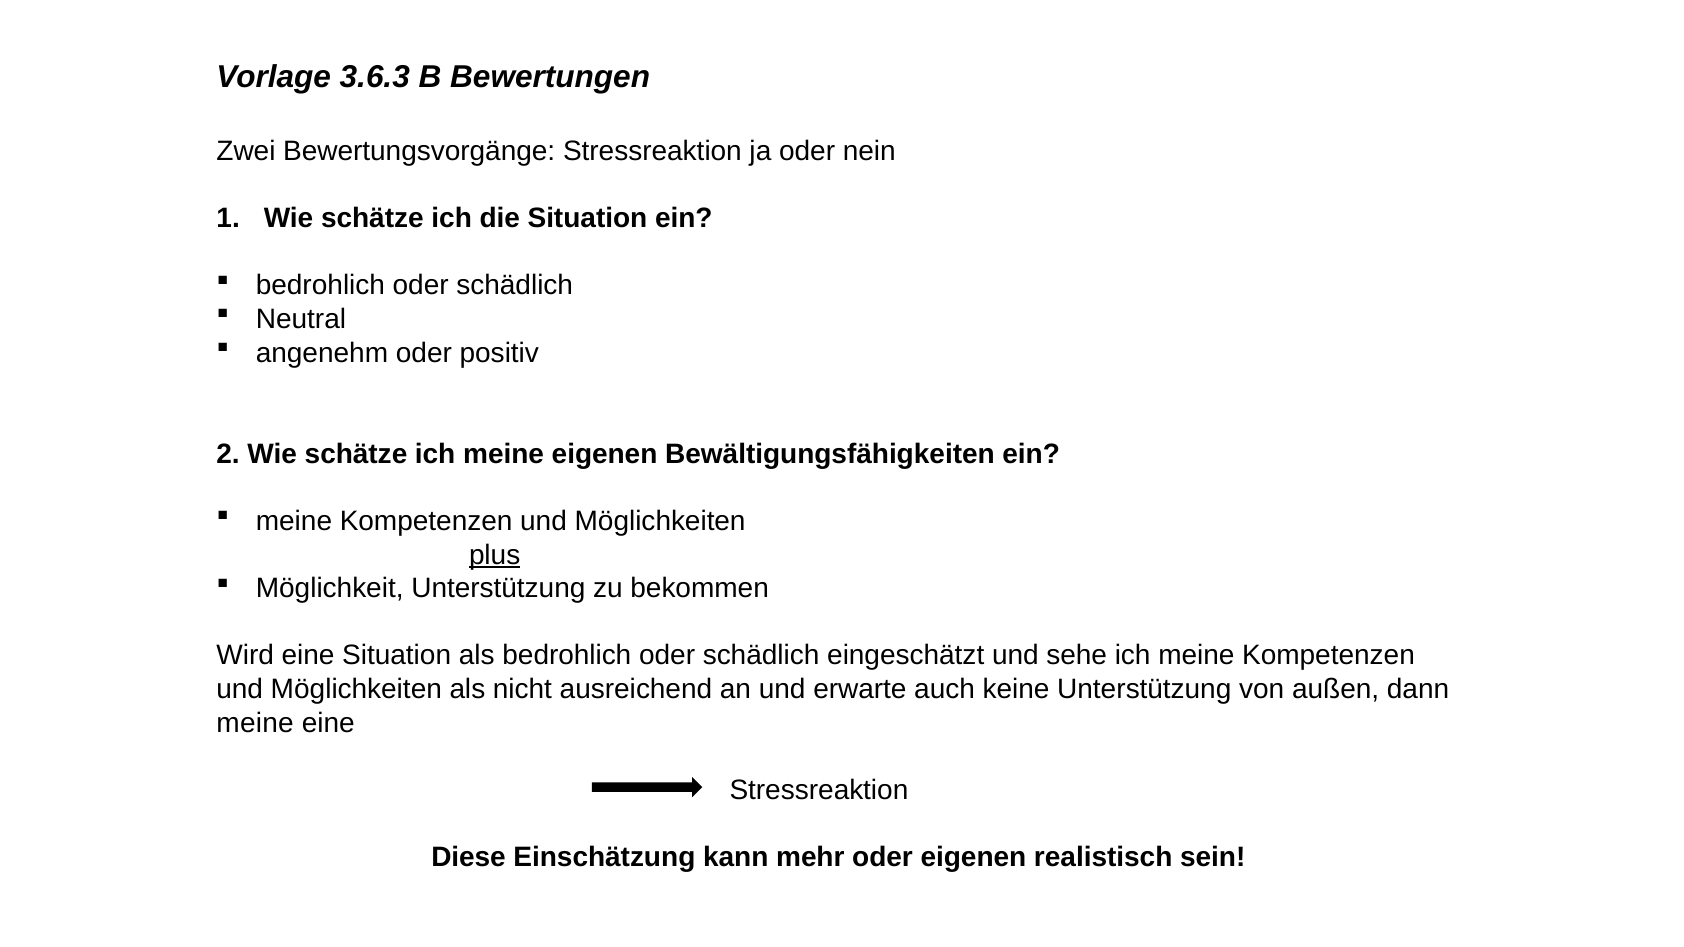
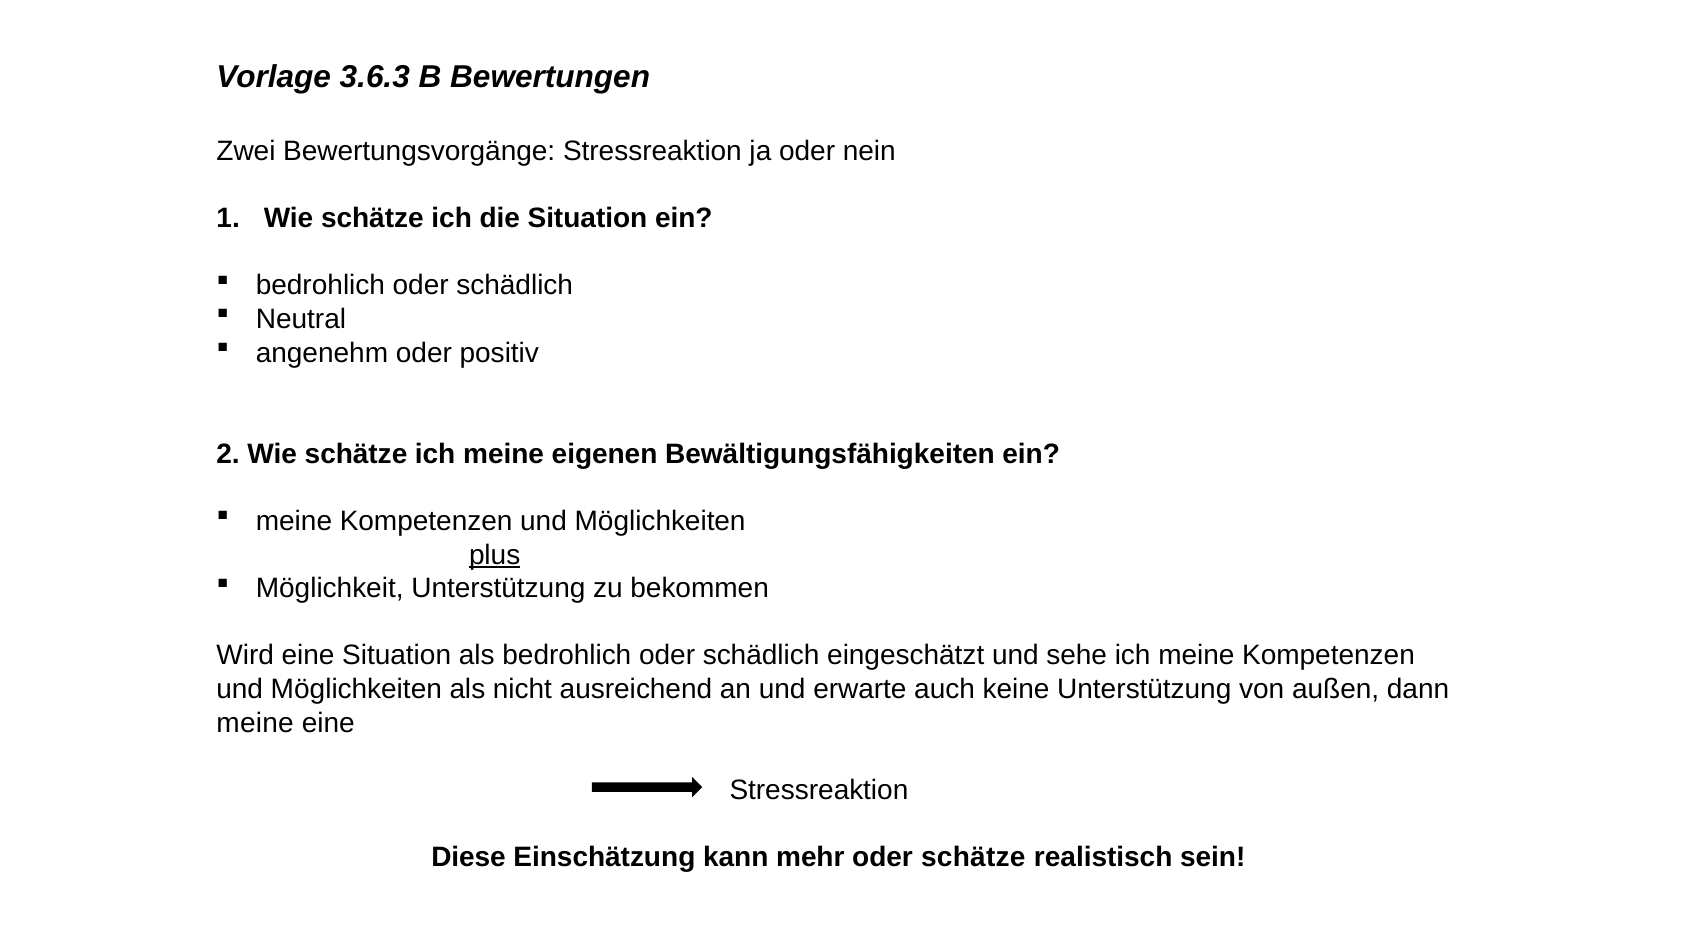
oder eigenen: eigenen -> schätze
